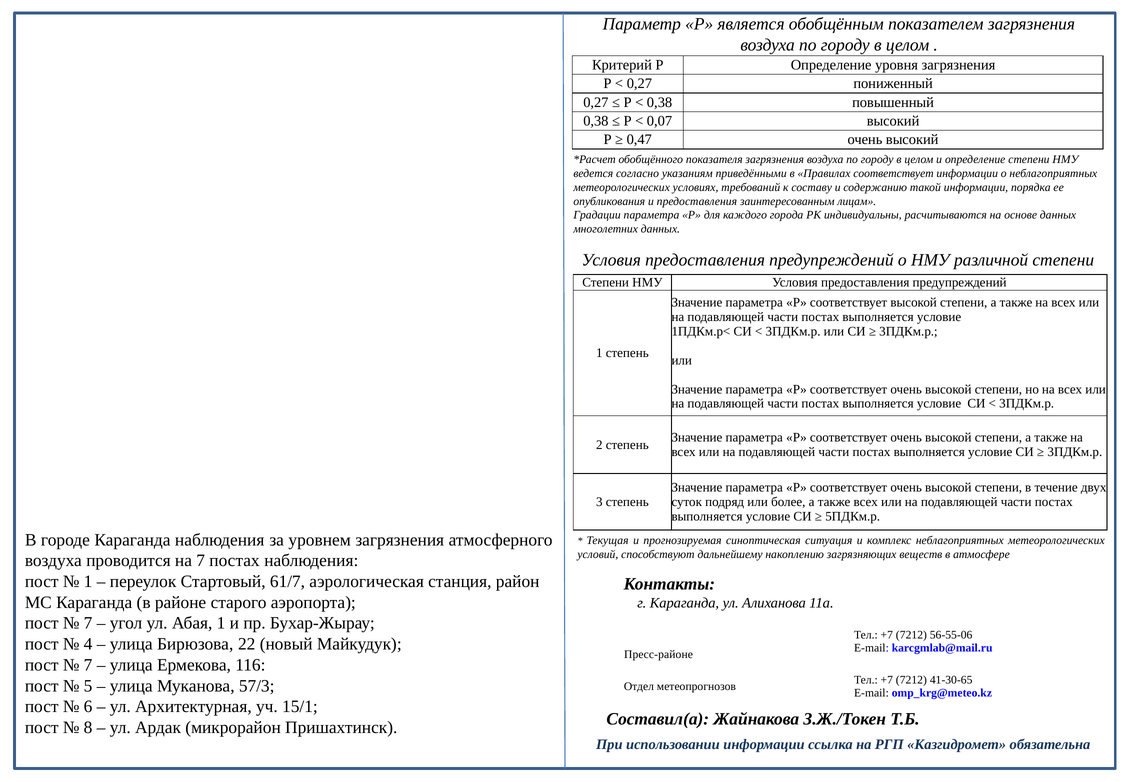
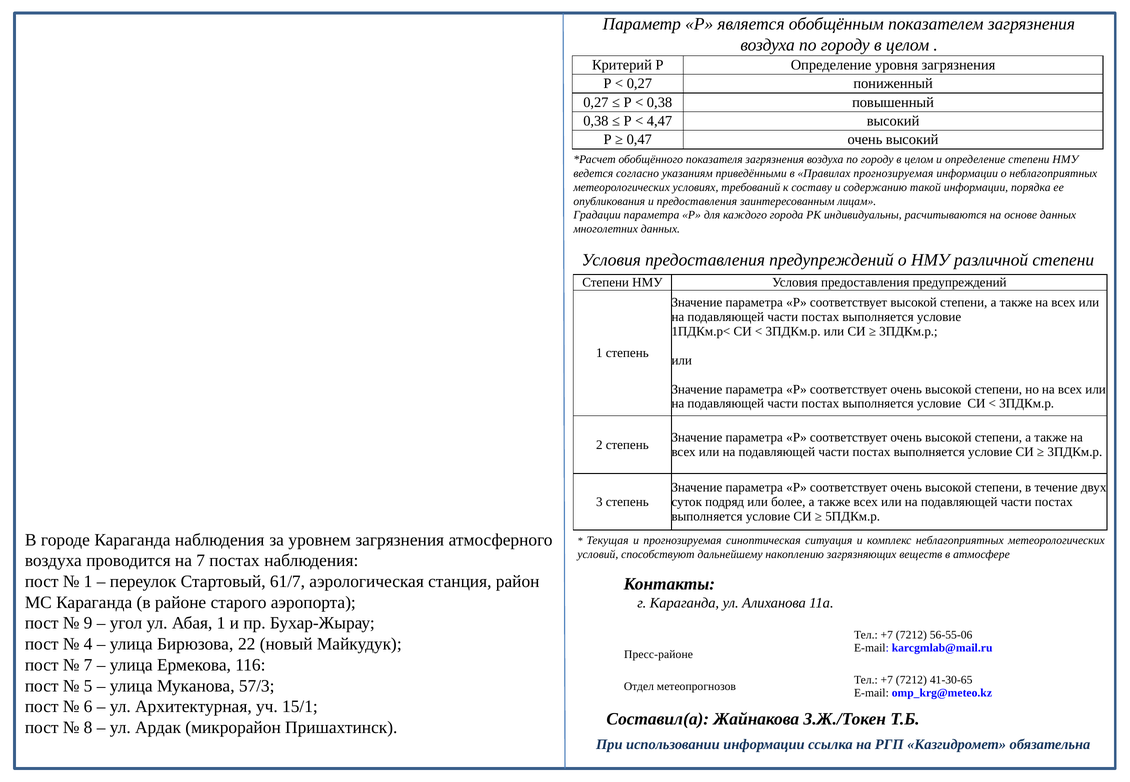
0,07: 0,07 -> 4,47
Правилах соответствует: соответствует -> прогнозируемая
7 at (88, 623): 7 -> 9
